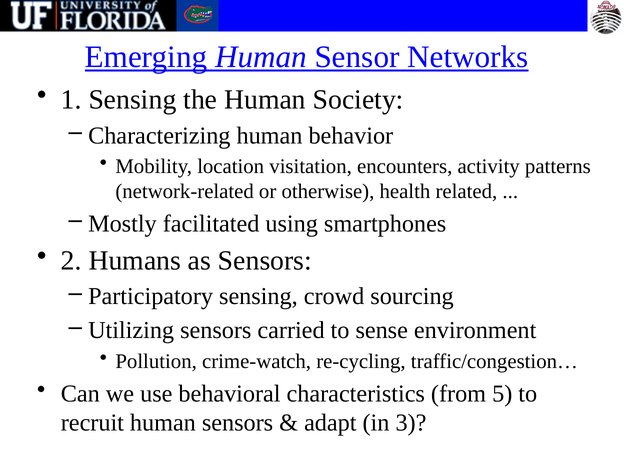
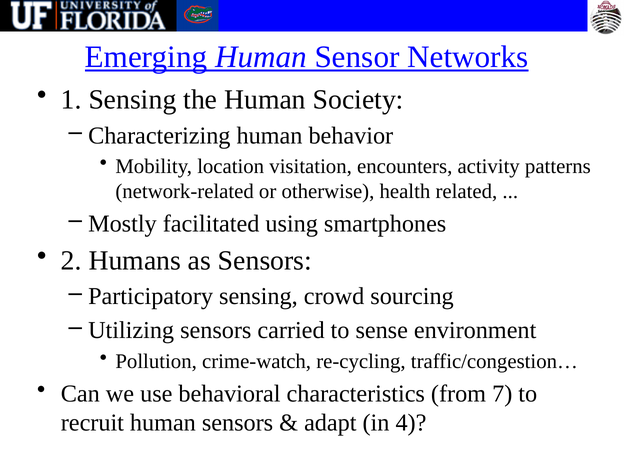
5: 5 -> 7
3: 3 -> 4
